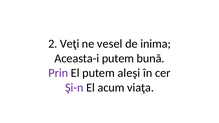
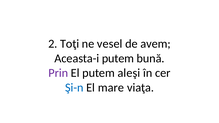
Veţi: Veţi -> Toţi
inima: inima -> avem
Şi-n colour: purple -> blue
acum: acum -> mare
